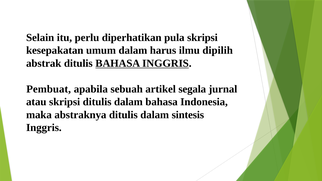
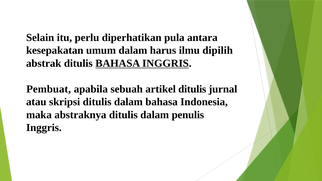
pula skripsi: skripsi -> antara
artikel segala: segala -> ditulis
sintesis: sintesis -> penulis
